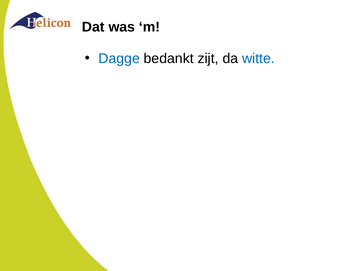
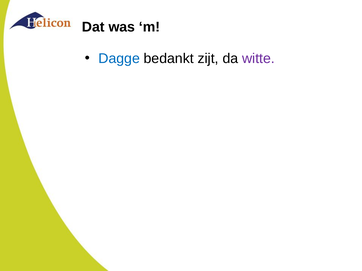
witte colour: blue -> purple
